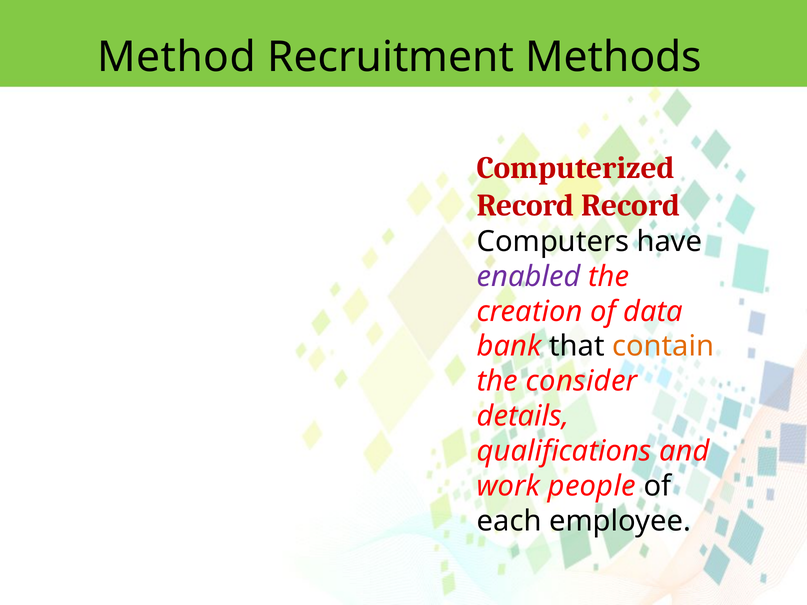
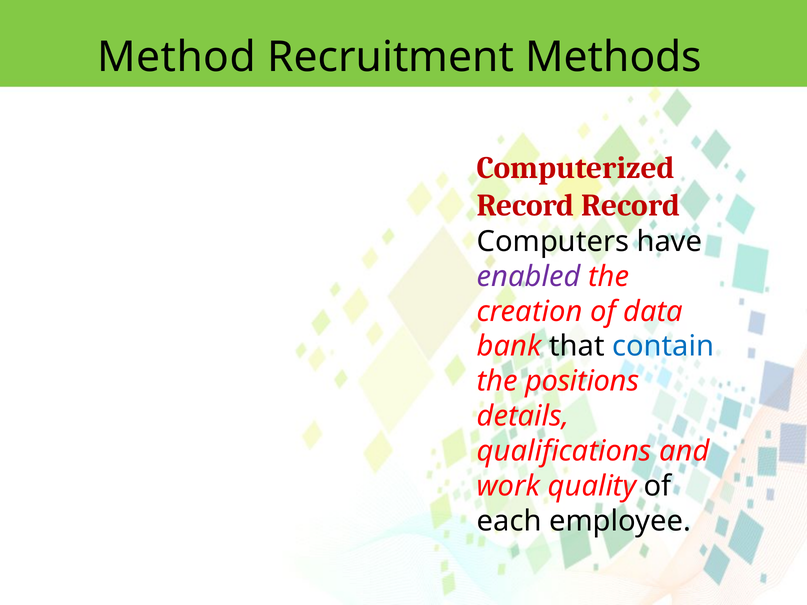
contain colour: orange -> blue
consider: consider -> positions
people: people -> quality
